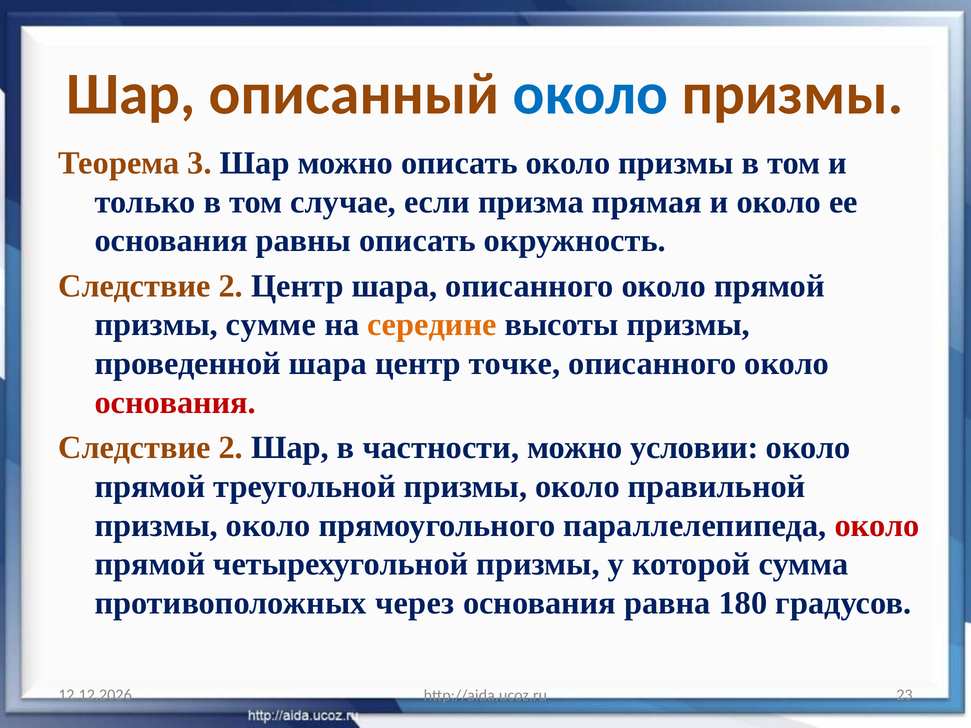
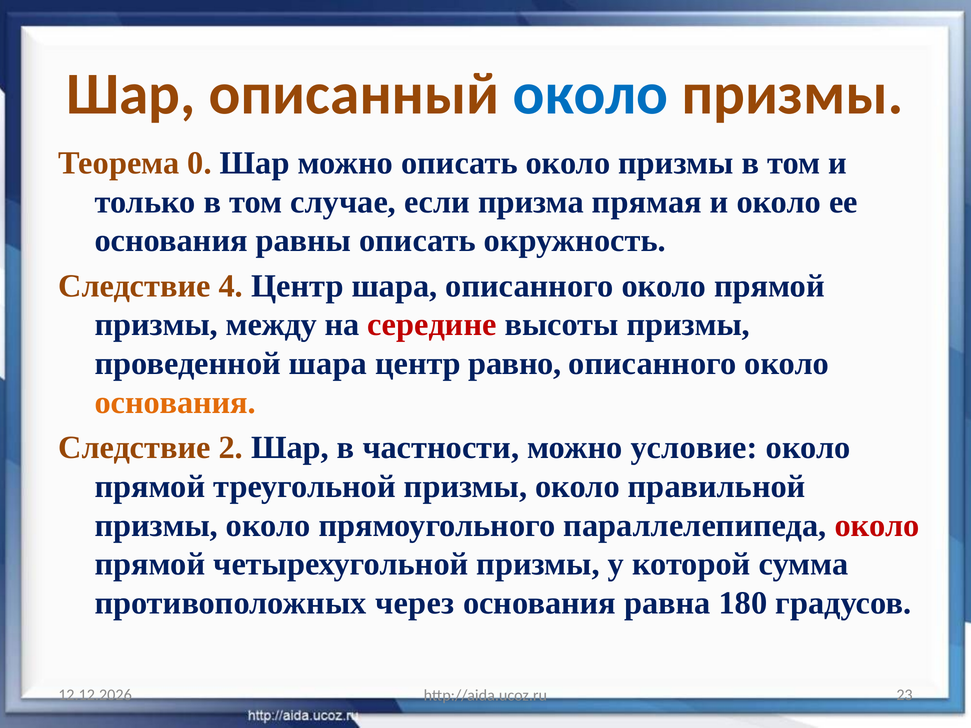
3: 3 -> 0
2 at (231, 286): 2 -> 4
сумме: сумме -> между
середине colour: orange -> red
точке: точке -> равно
основания at (175, 403) colour: red -> orange
условии: условии -> условие
